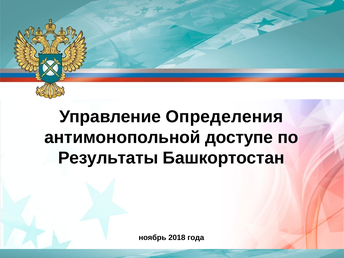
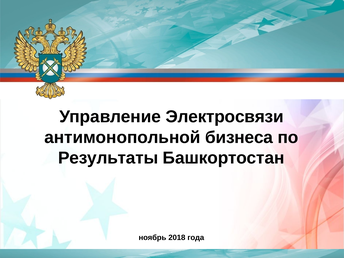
Определения: Определения -> Электросвязи
доступе: доступе -> бизнеса
